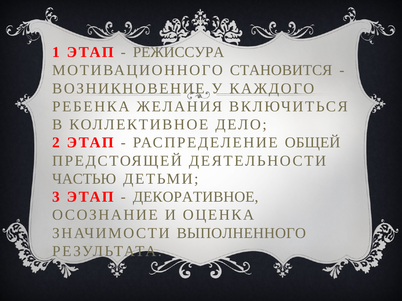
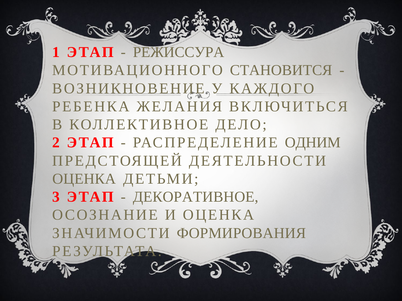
ОБЩЕЙ: ОБЩЕЙ -> ОДНИМ
ЧАСТЬЮ at (84, 179): ЧАСТЬЮ -> ОЦЕНКА
ВЫПОЛНЕННОГО: ВЫПОЛНЕННОГО -> ФОРМИРОВАНИЯ
